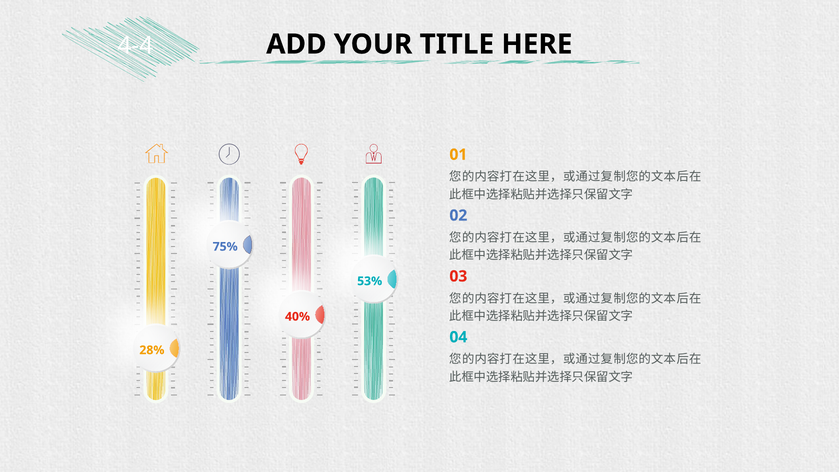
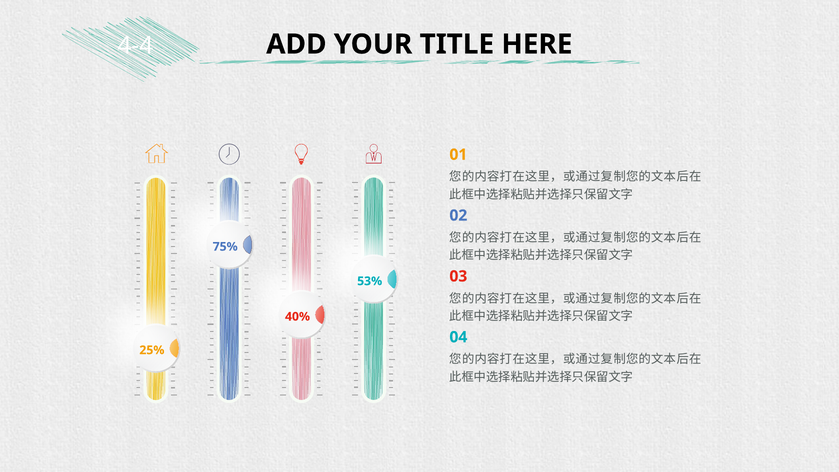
28%: 28% -> 25%
